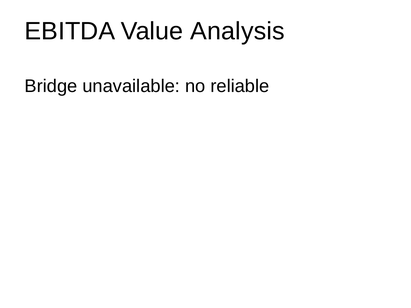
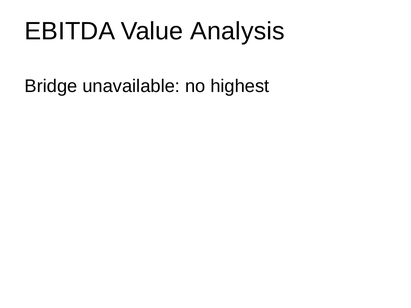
reliable: reliable -> highest
